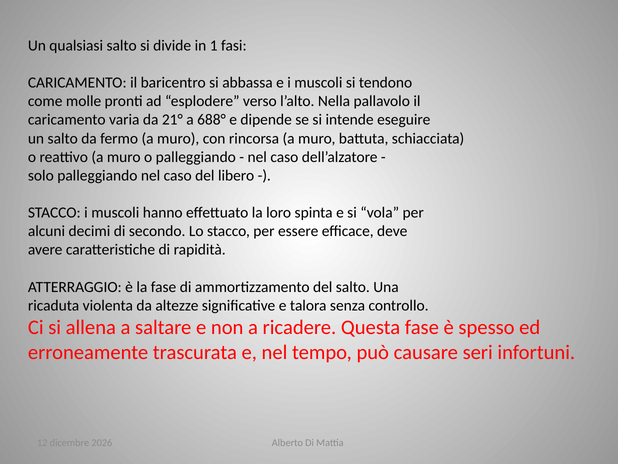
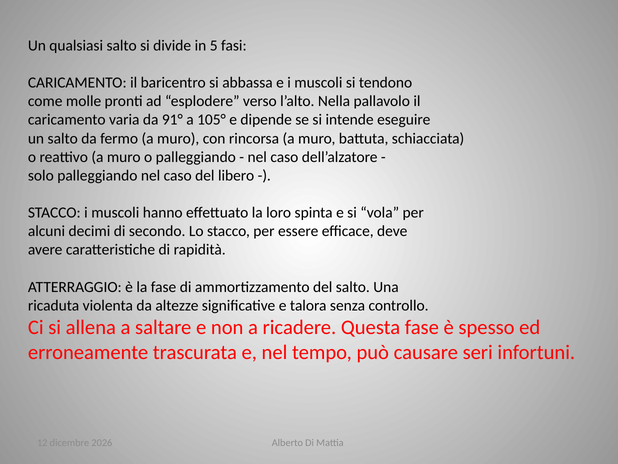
1: 1 -> 5
21°: 21° -> 91°
688°: 688° -> 105°
